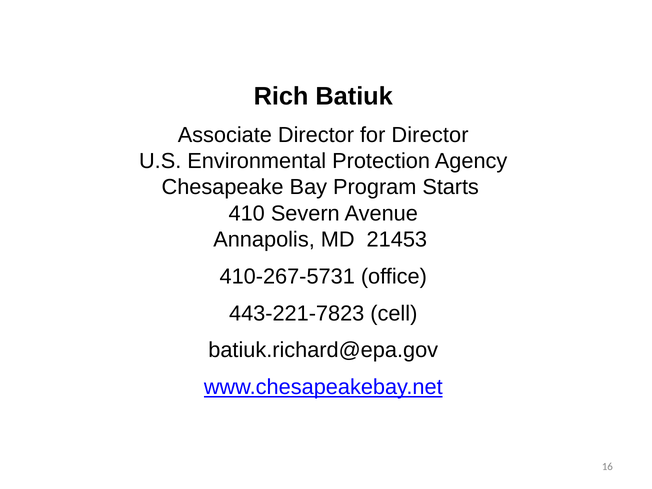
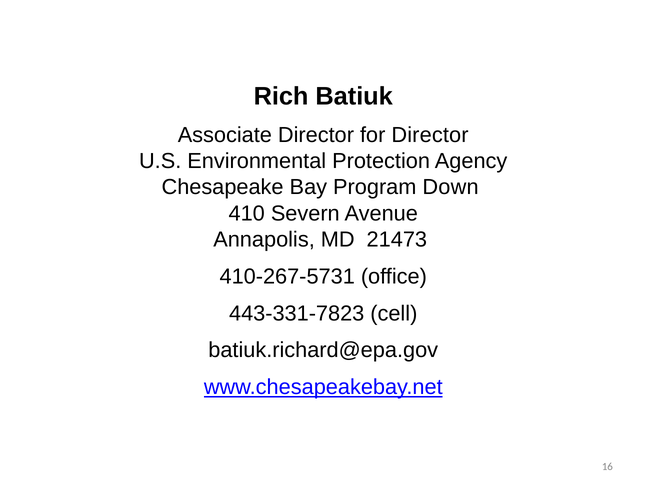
Starts: Starts -> Down
21453: 21453 -> 21473
443-221-7823: 443-221-7823 -> 443-331-7823
